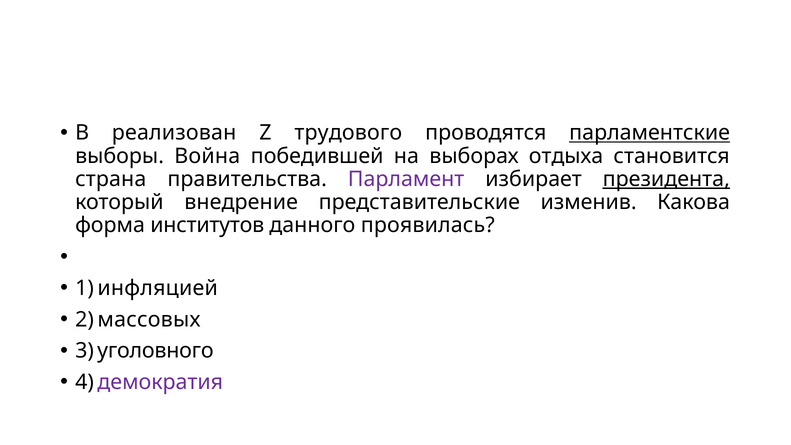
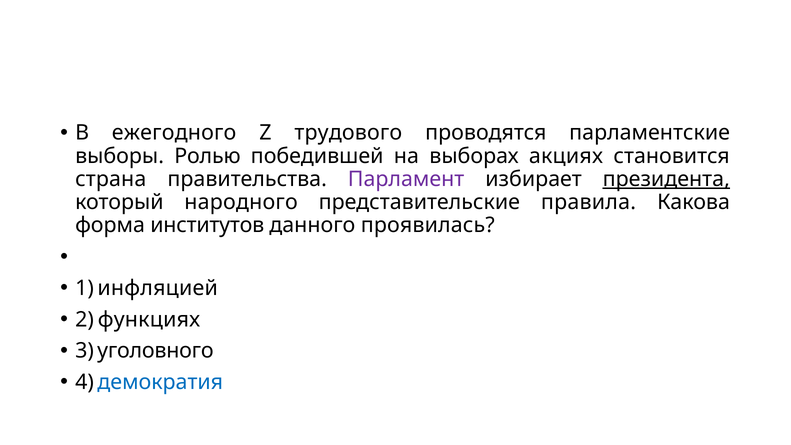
реализован: реализован -> ежегодного
парламентские underline: present -> none
Война: Война -> Ролью
отдыха: отдыха -> акциях
внедрение: внедрение -> народного
изменив: изменив -> правила
массовых: массовых -> функциях
демократия colour: purple -> blue
